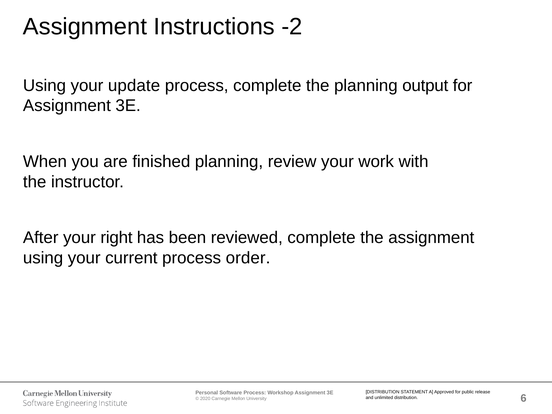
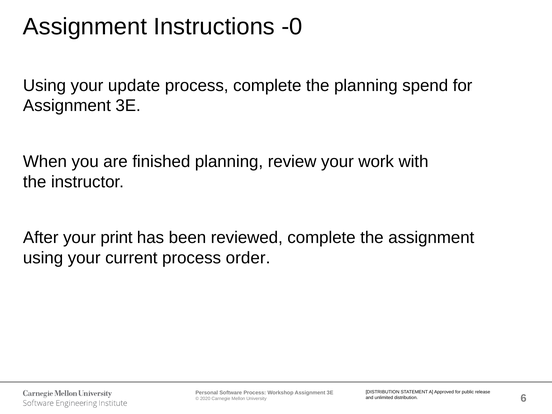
-2: -2 -> -0
output: output -> spend
right: right -> print
